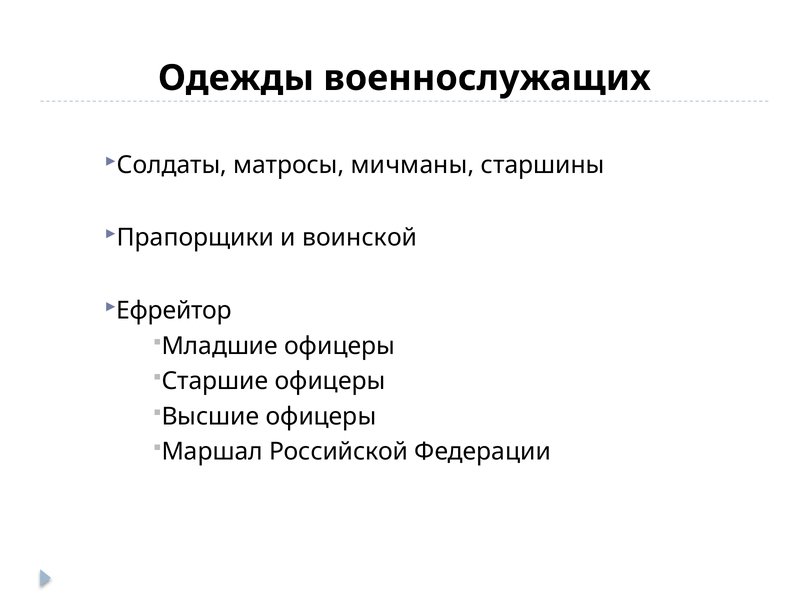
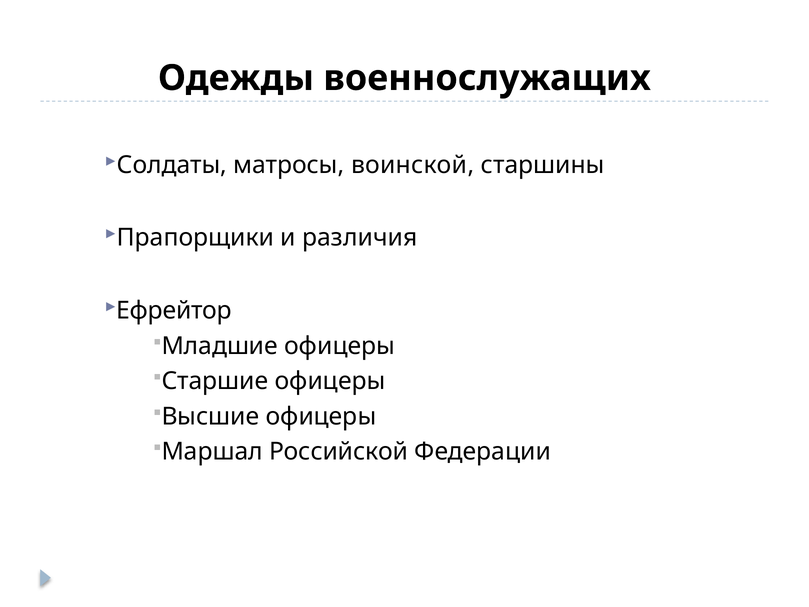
мичманы: мичманы -> воинской
воинской: воинской -> различия
